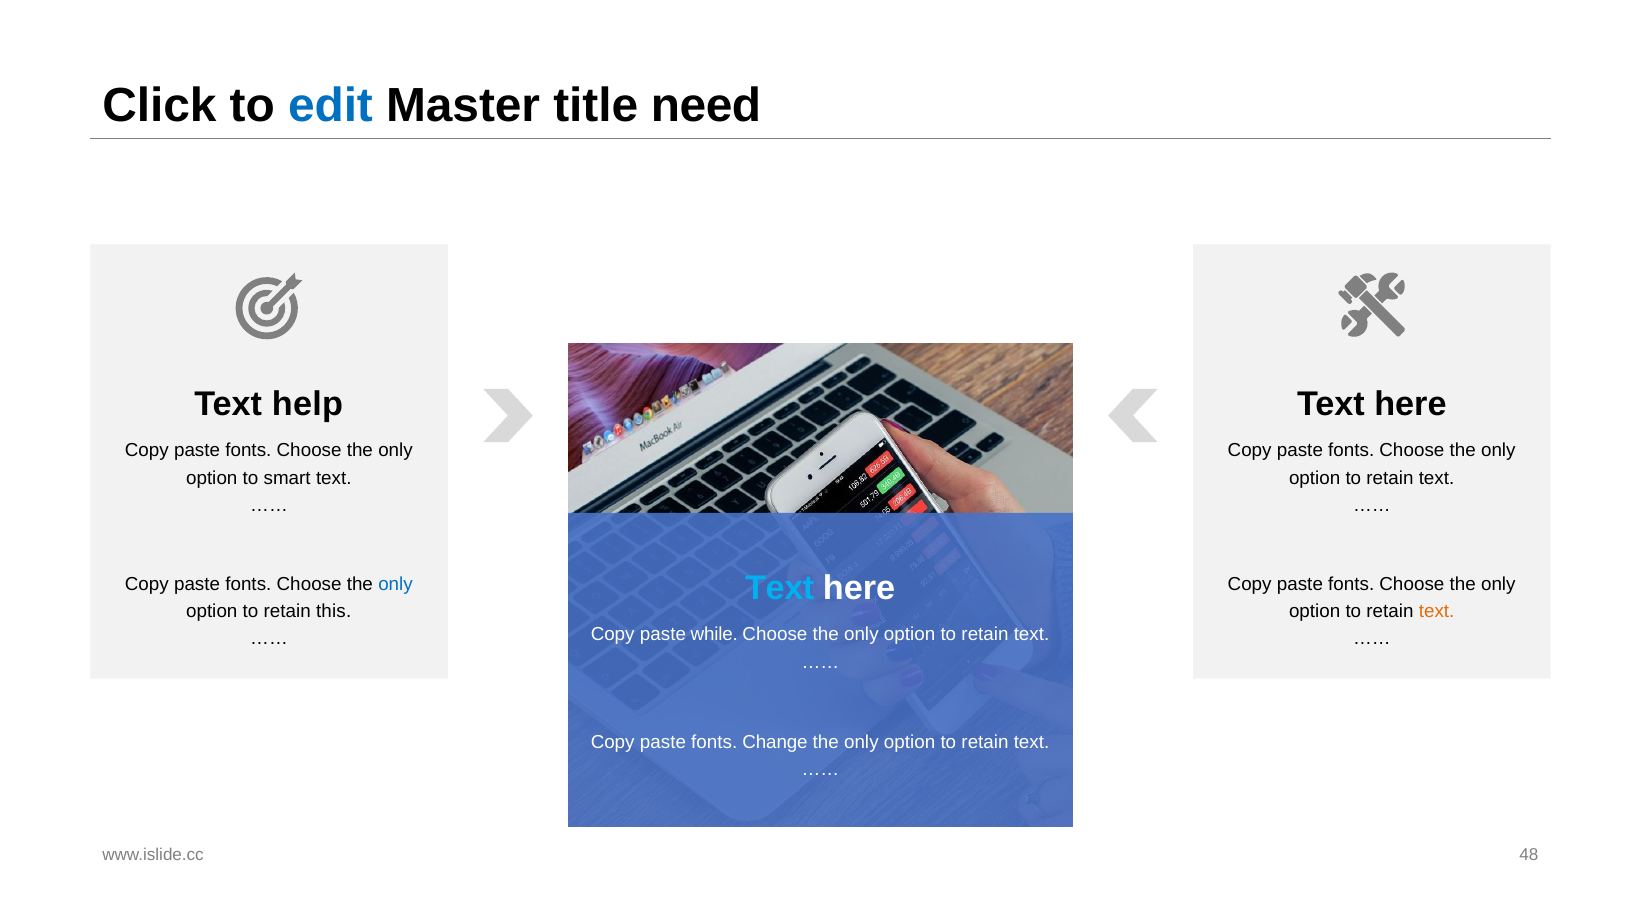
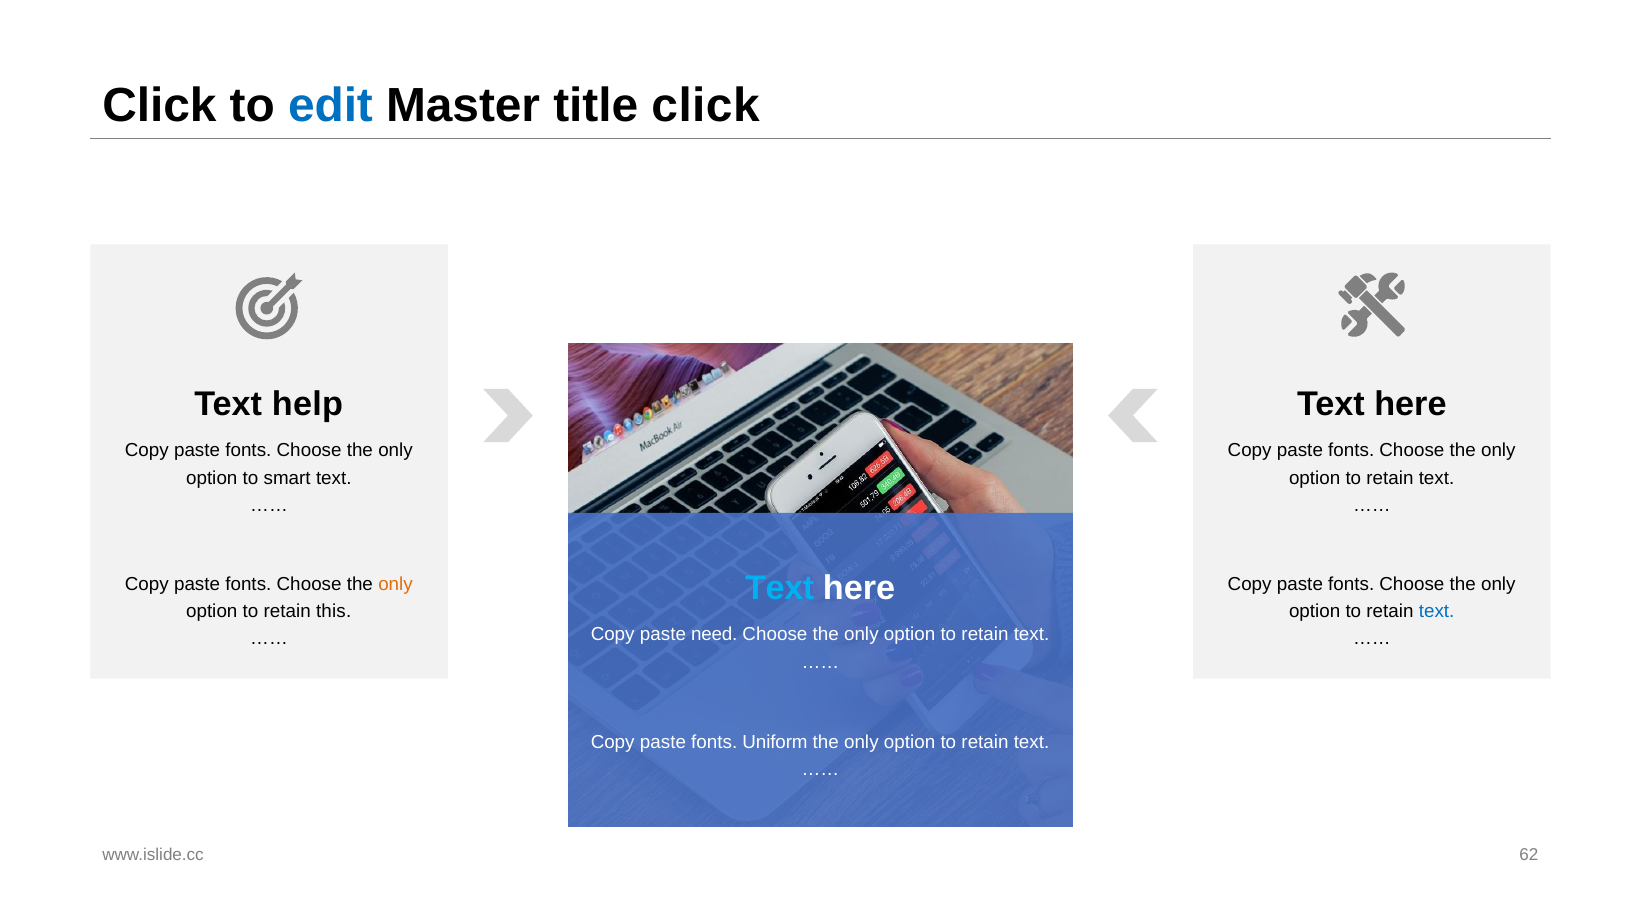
title need: need -> click
only at (396, 584) colour: blue -> orange
text at (1437, 611) colour: orange -> blue
while: while -> need
Change: Change -> Uniform
48: 48 -> 62
